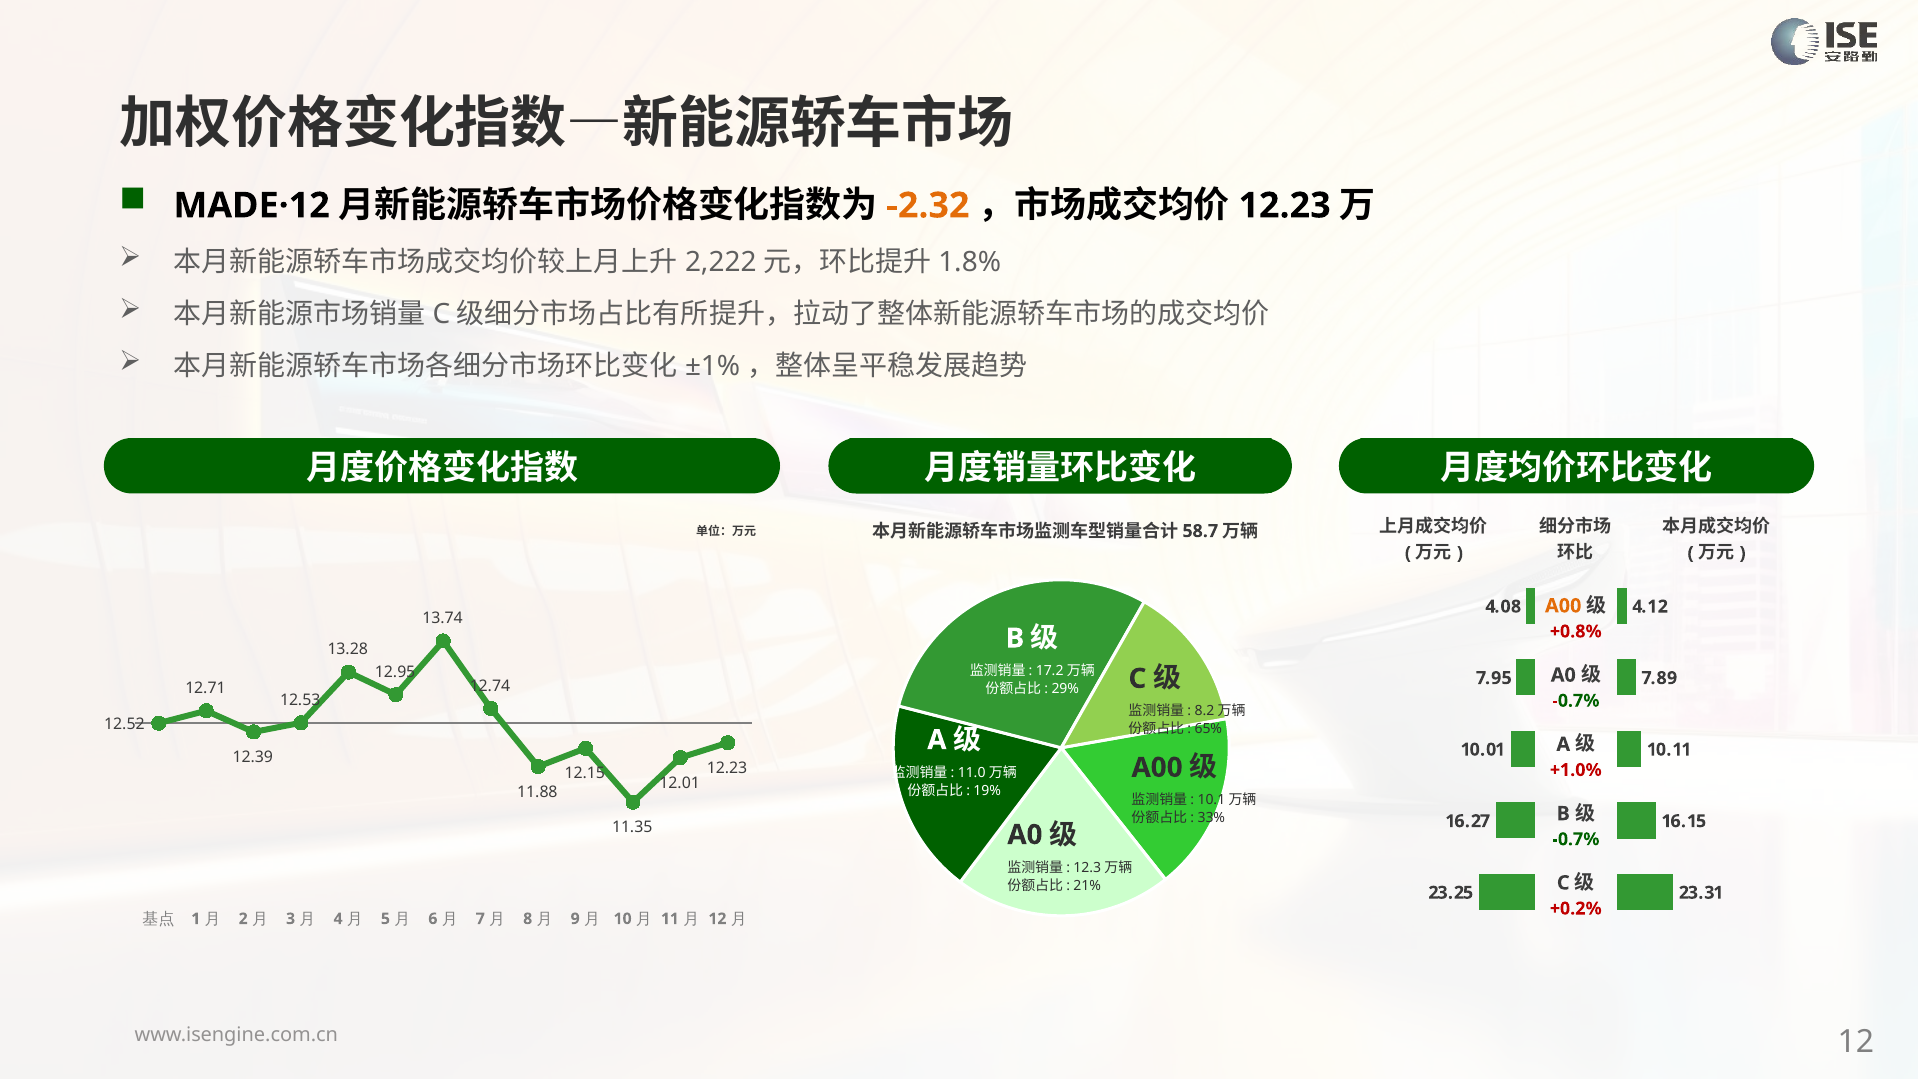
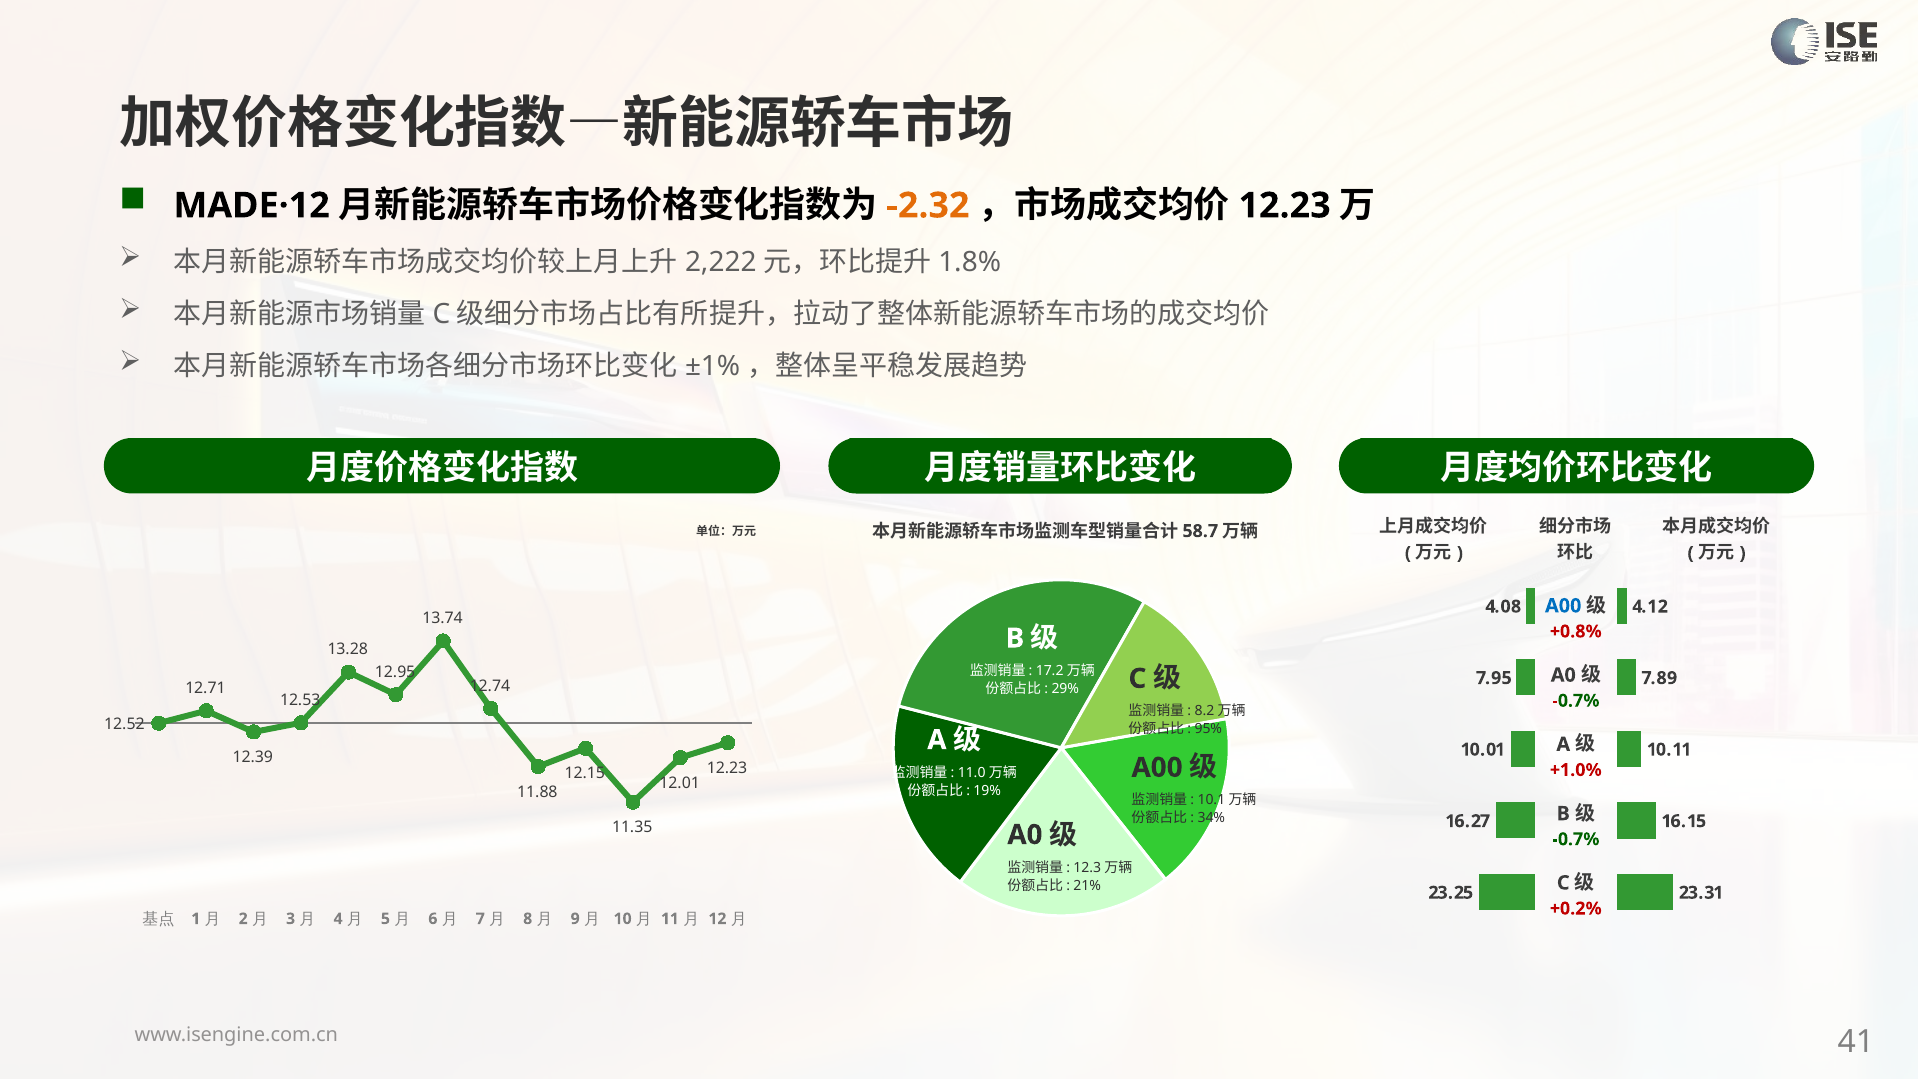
A00 at (1563, 606) colour: orange -> blue
65%: 65% -> 95%
33%: 33% -> 34%
12 at (1856, 1042): 12 -> 41
